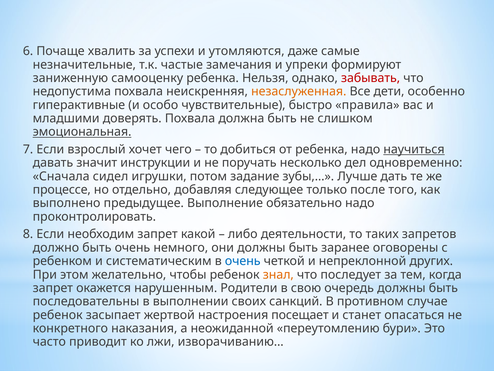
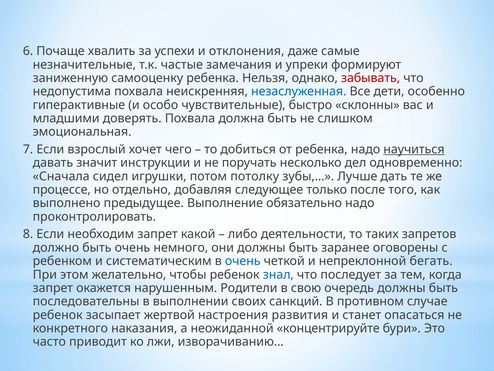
утомляются: утомляются -> отклонения
незаслуженная colour: orange -> blue
правила: правила -> склонны
эмоциональная underline: present -> none
задание: задание -> потолку
других: других -> бегать
знал colour: orange -> blue
посещает: посещает -> развития
переутомлению: переутомлению -> концентрируйте
